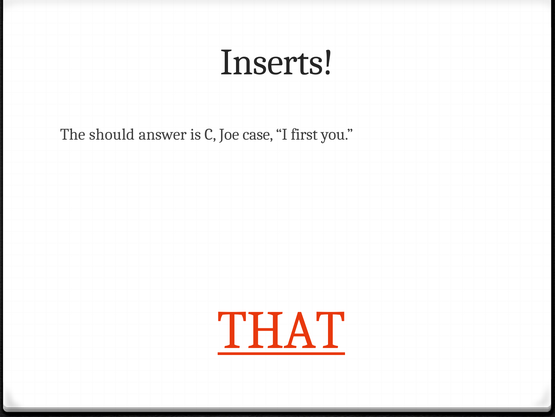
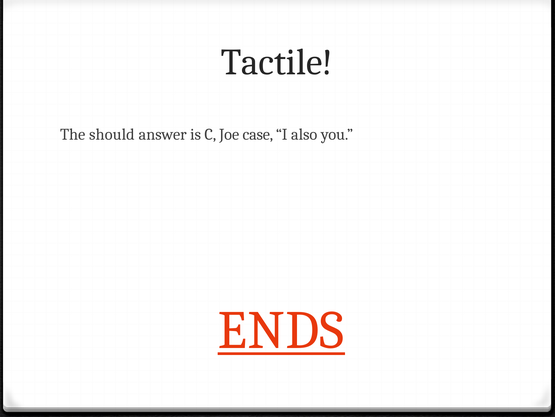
Inserts: Inserts -> Tactile
first: first -> also
THAT: THAT -> ENDS
